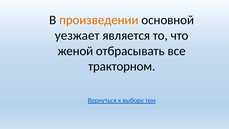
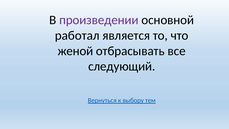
произведении colour: orange -> purple
уезжает: уезжает -> работал
тракторном: тракторном -> следующий
